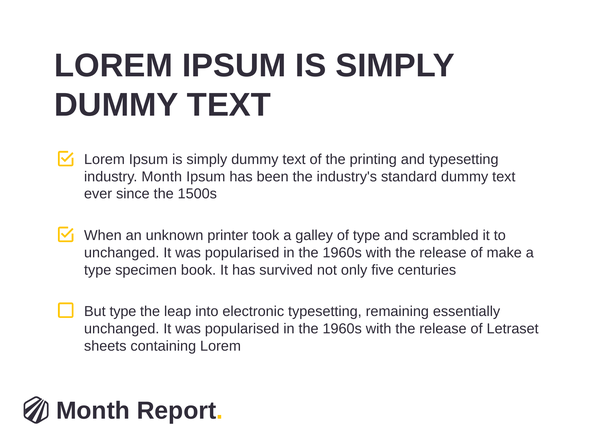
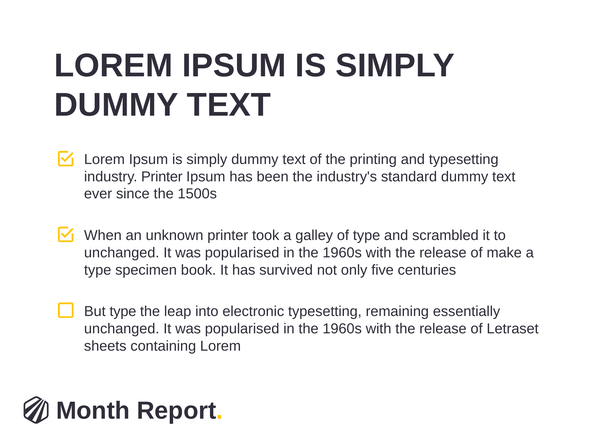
industry Month: Month -> Printer
